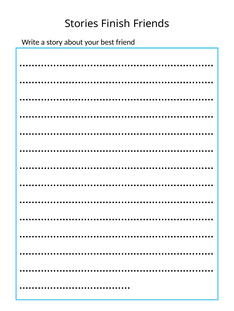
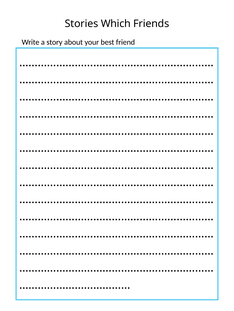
Finish: Finish -> Which
